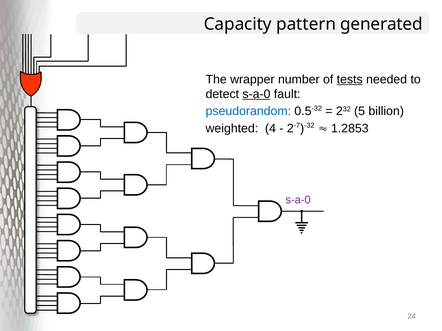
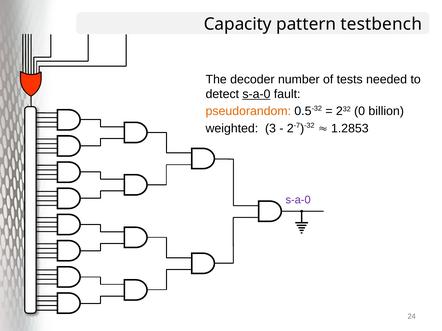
generated: generated -> testbench
wrapper: wrapper -> decoder
tests underline: present -> none
pseudorandom colour: blue -> orange
5: 5 -> 0
4: 4 -> 3
